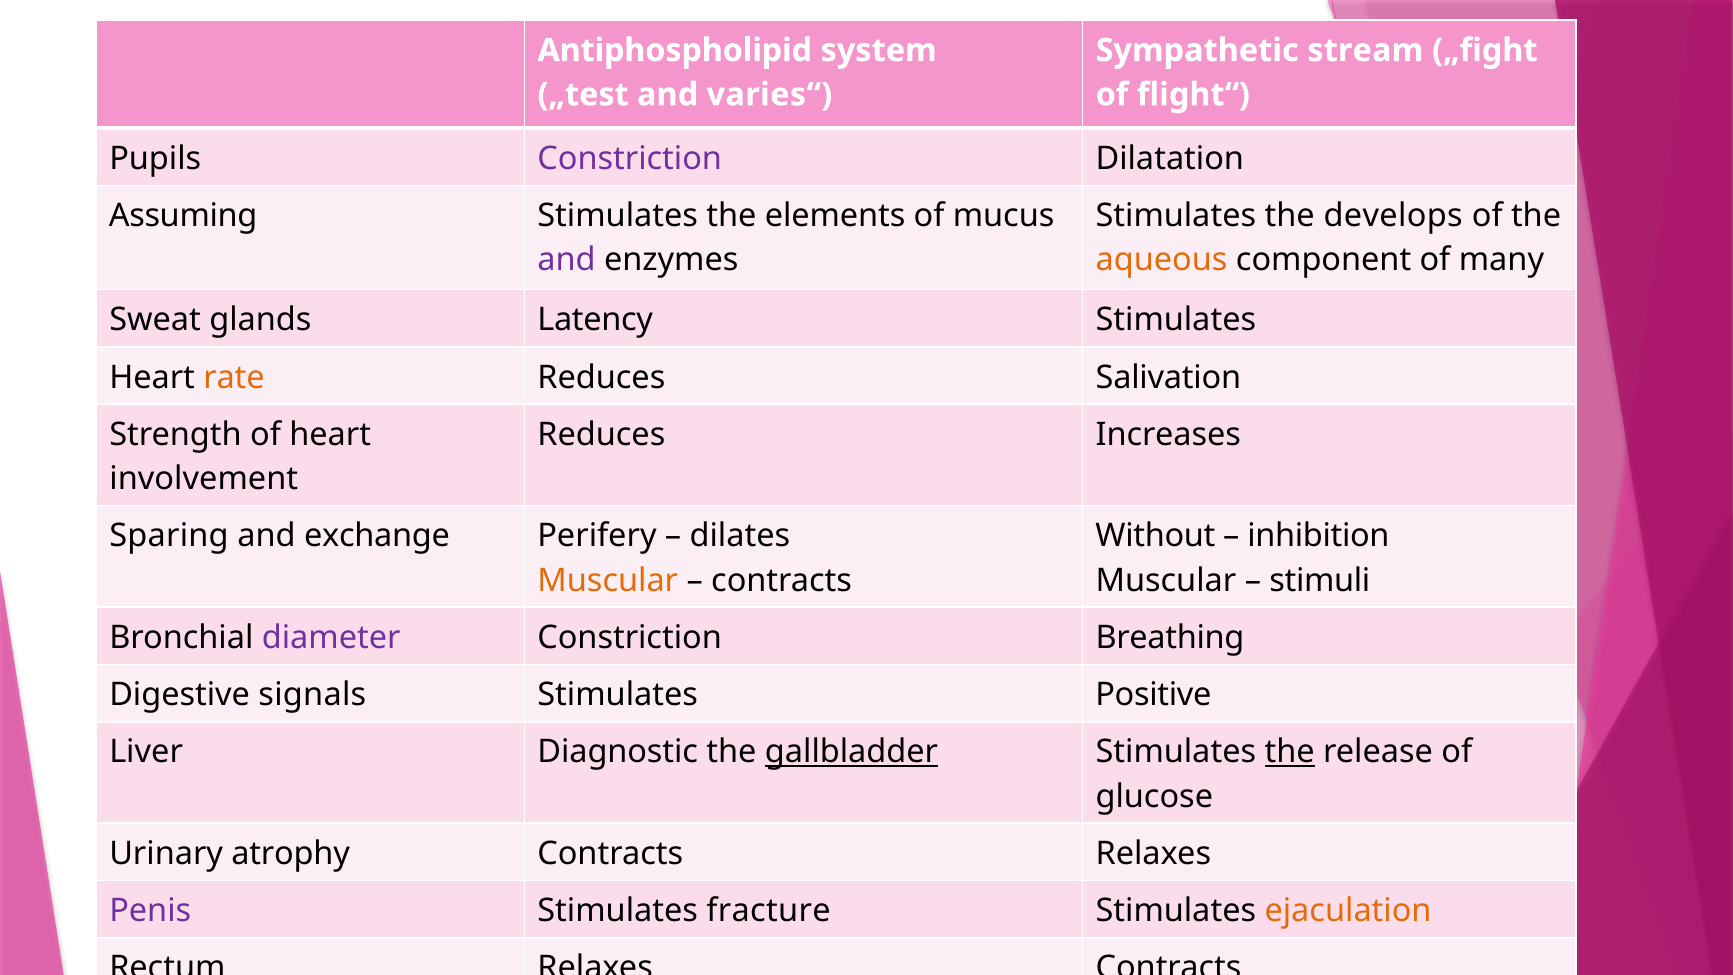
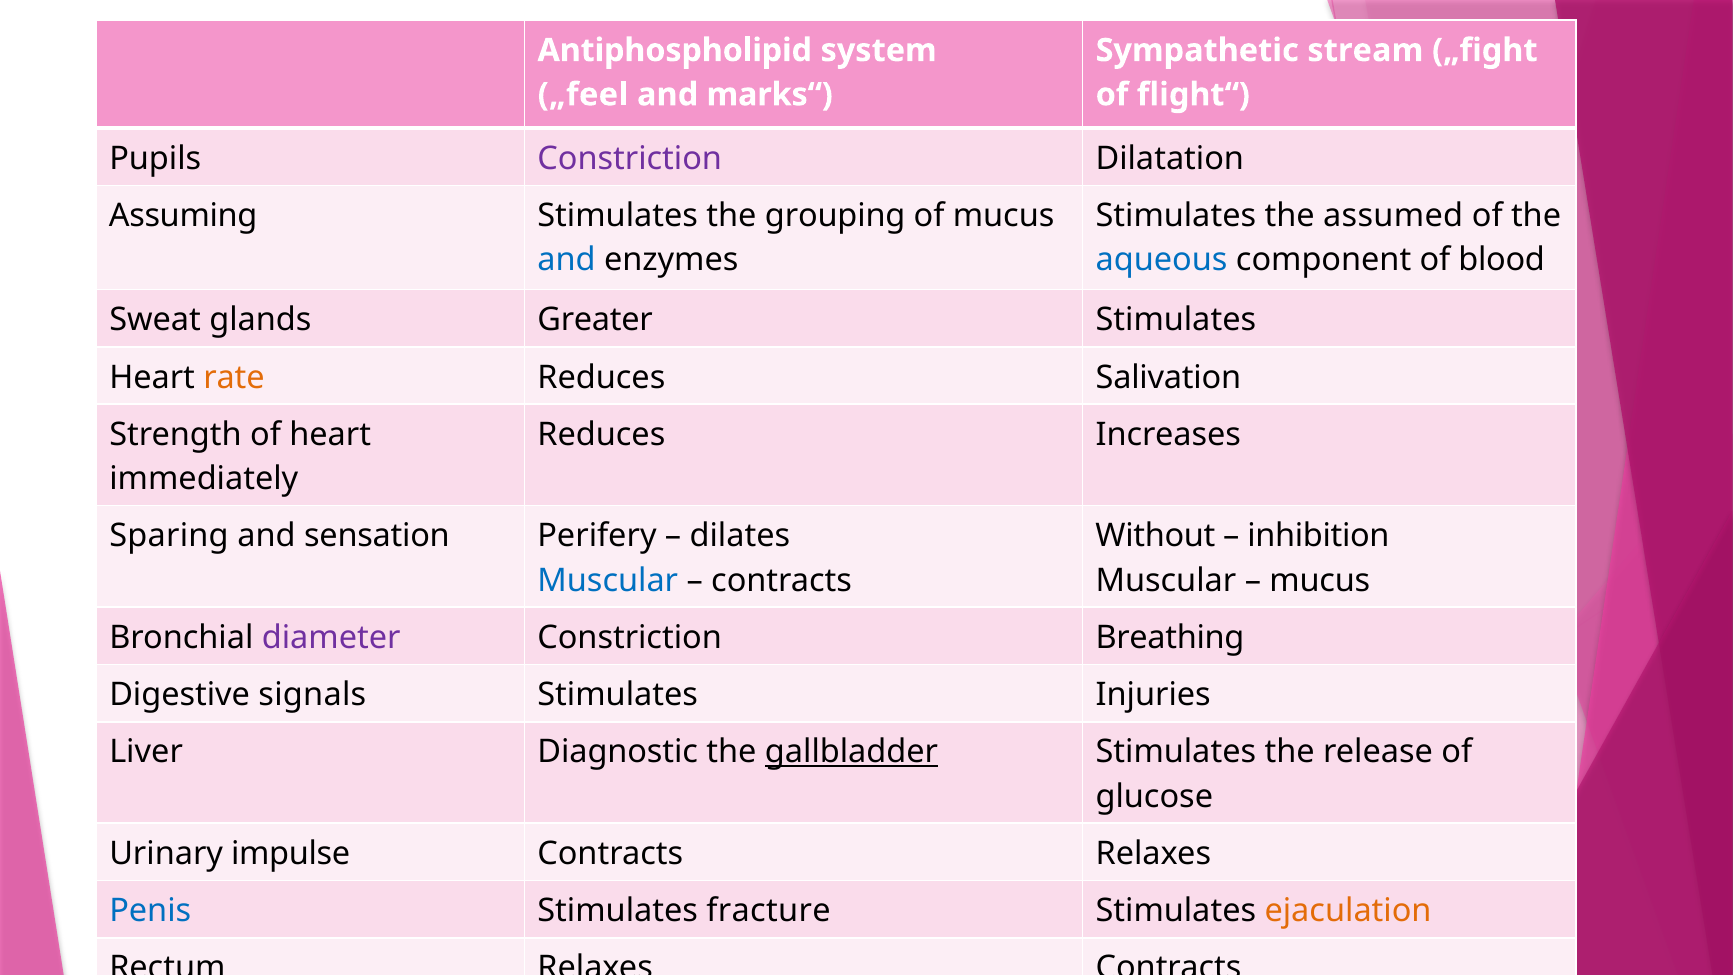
„test: „test -> „feel
varies“: varies“ -> marks“
elements: elements -> grouping
develops: develops -> assumed
and at (567, 260) colour: purple -> blue
aqueous colour: orange -> blue
many: many -> blood
Latency: Latency -> Greater
involvement: involvement -> immediately
exchange: exchange -> sensation
Muscular at (608, 580) colour: orange -> blue
stimuli at (1320, 580): stimuli -> mucus
Positive: Positive -> Injuries
the at (1290, 752) underline: present -> none
atrophy: atrophy -> impulse
Penis colour: purple -> blue
